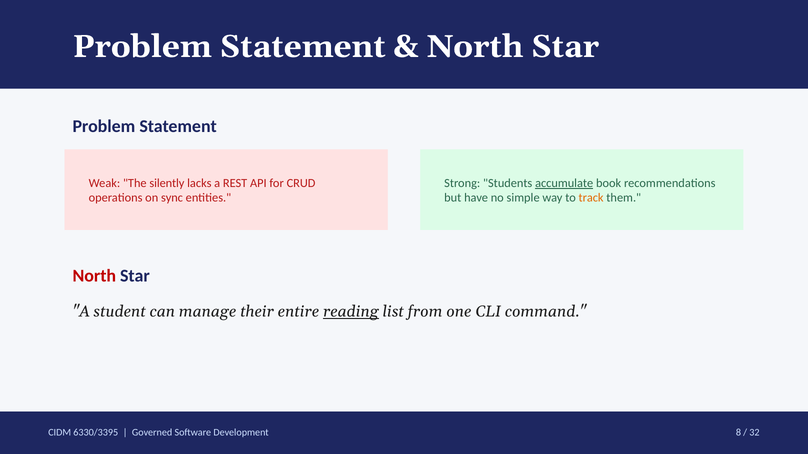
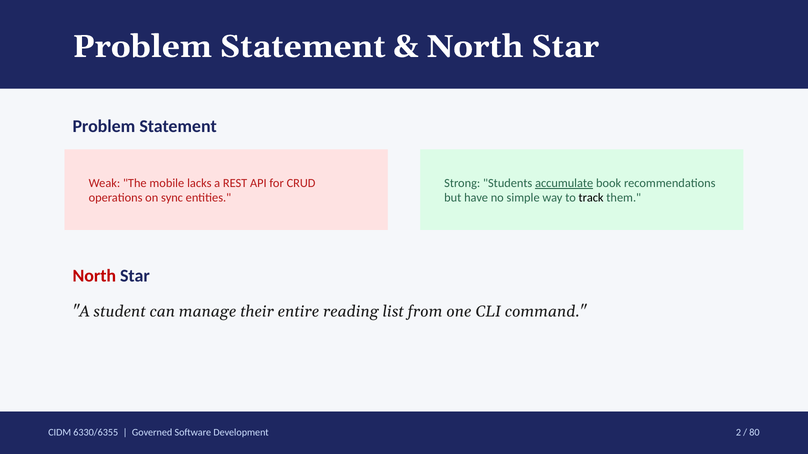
silently: silently -> mobile
track colour: orange -> black
reading underline: present -> none
6330/3395: 6330/3395 -> 6330/6355
8: 8 -> 2
32: 32 -> 80
